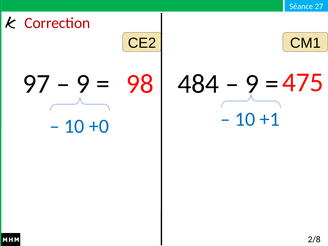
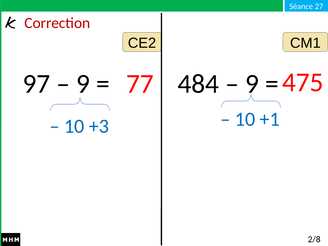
98: 98 -> 77
+0: +0 -> +3
